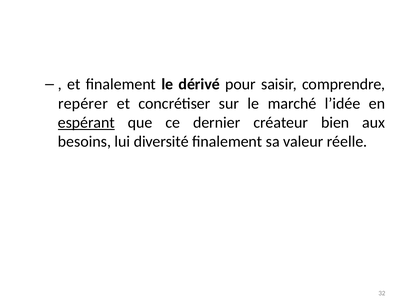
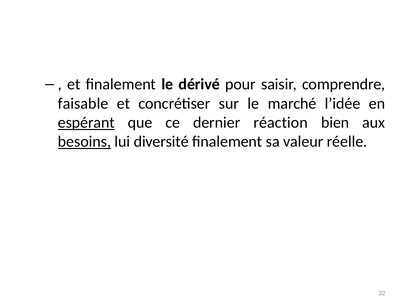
repérer: repérer -> faisable
créateur: créateur -> réaction
besoins underline: none -> present
